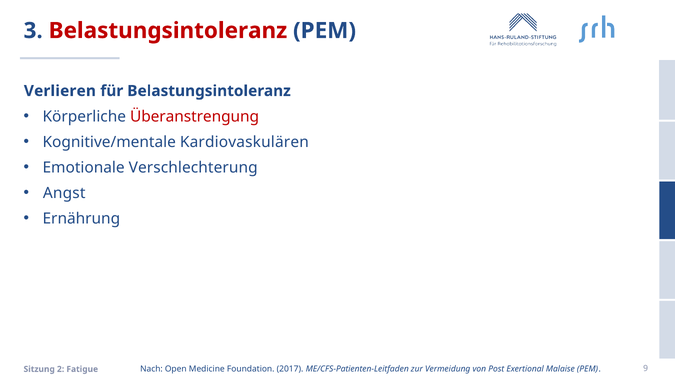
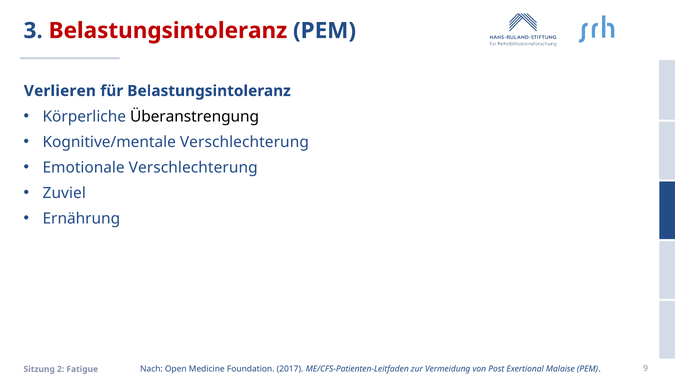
Überanstrengung colour: red -> black
Kognitive/mentale Kardiovaskulären: Kardiovaskulären -> Verschlechterung
Angst: Angst -> Zuviel
